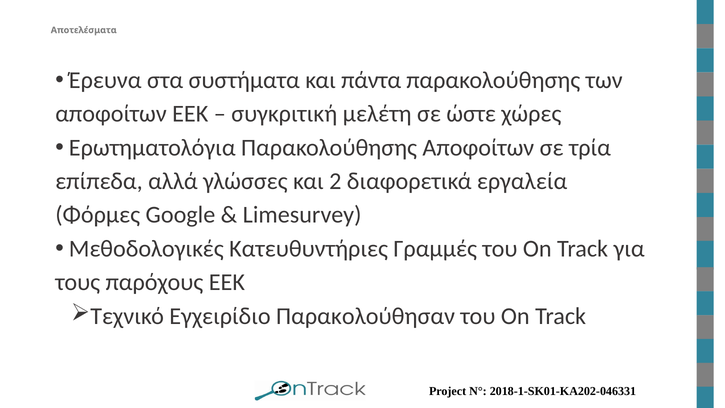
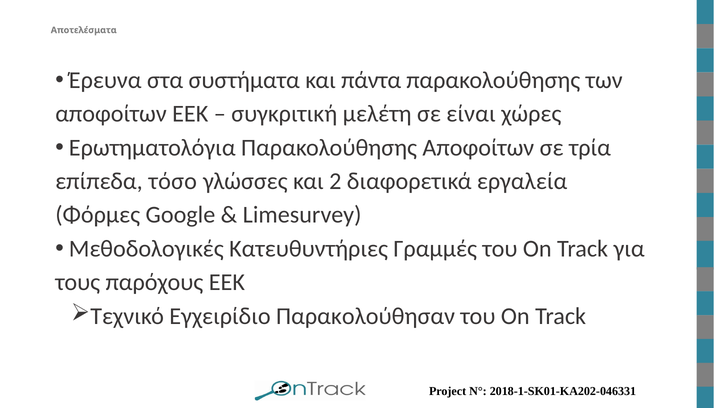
ώστε: ώστε -> είναι
αλλά: αλλά -> τόσο
